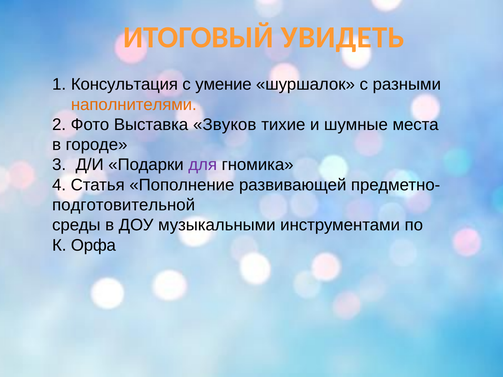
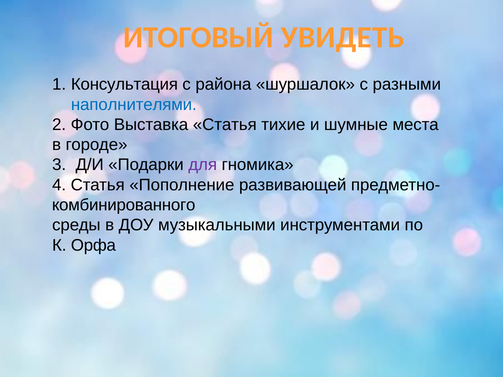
умение: умение -> района
наполнителями colour: orange -> blue
Выставка Звуков: Звуков -> Статья
подготовительной: подготовительной -> комбинированного
